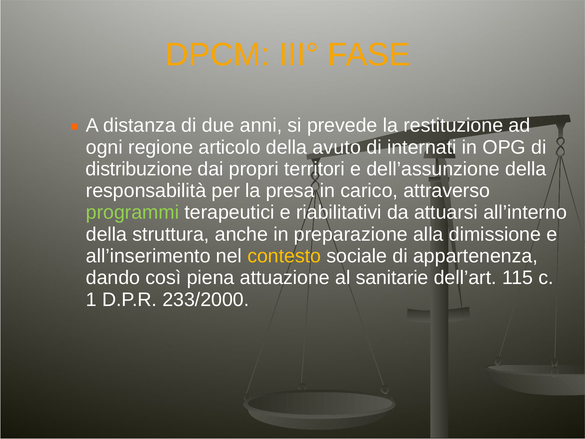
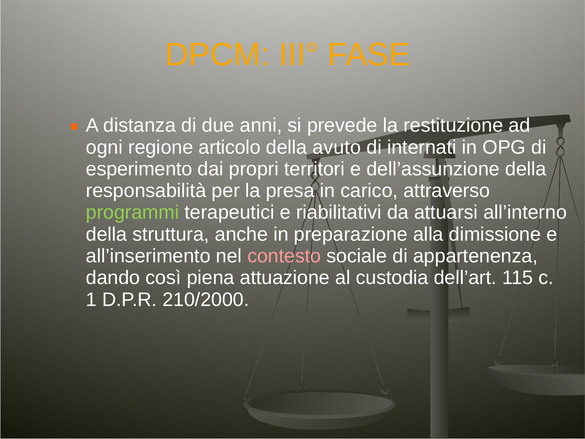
distribuzione: distribuzione -> esperimento
contesto colour: yellow -> pink
sanitarie: sanitarie -> custodia
233/2000: 233/2000 -> 210/2000
